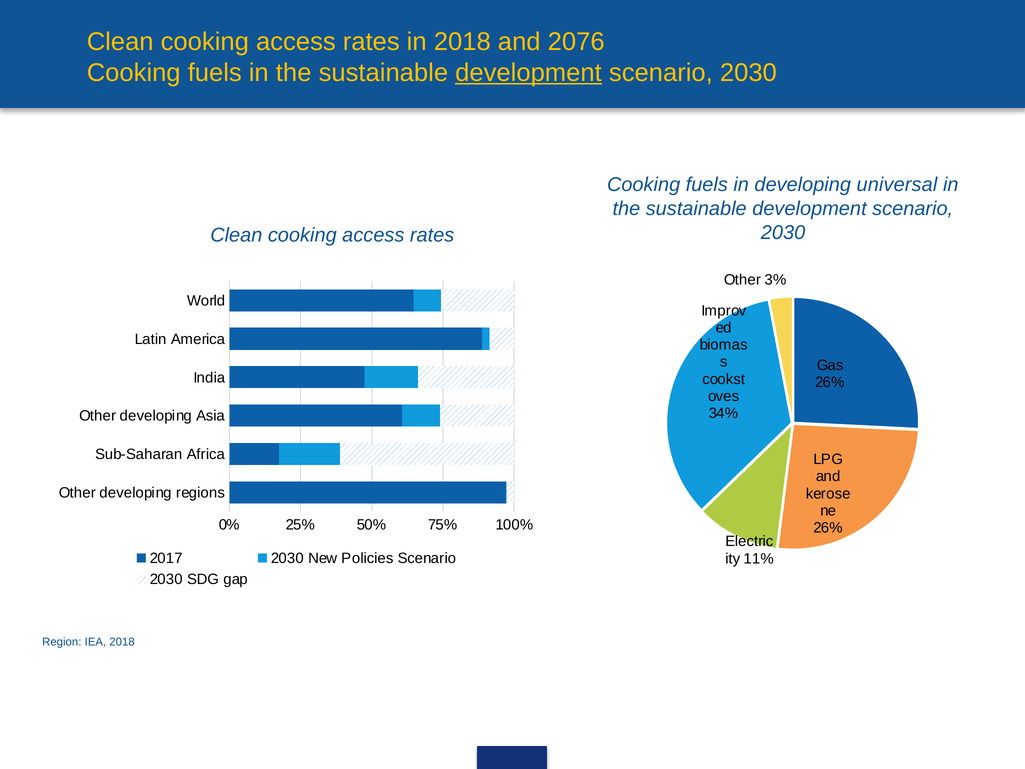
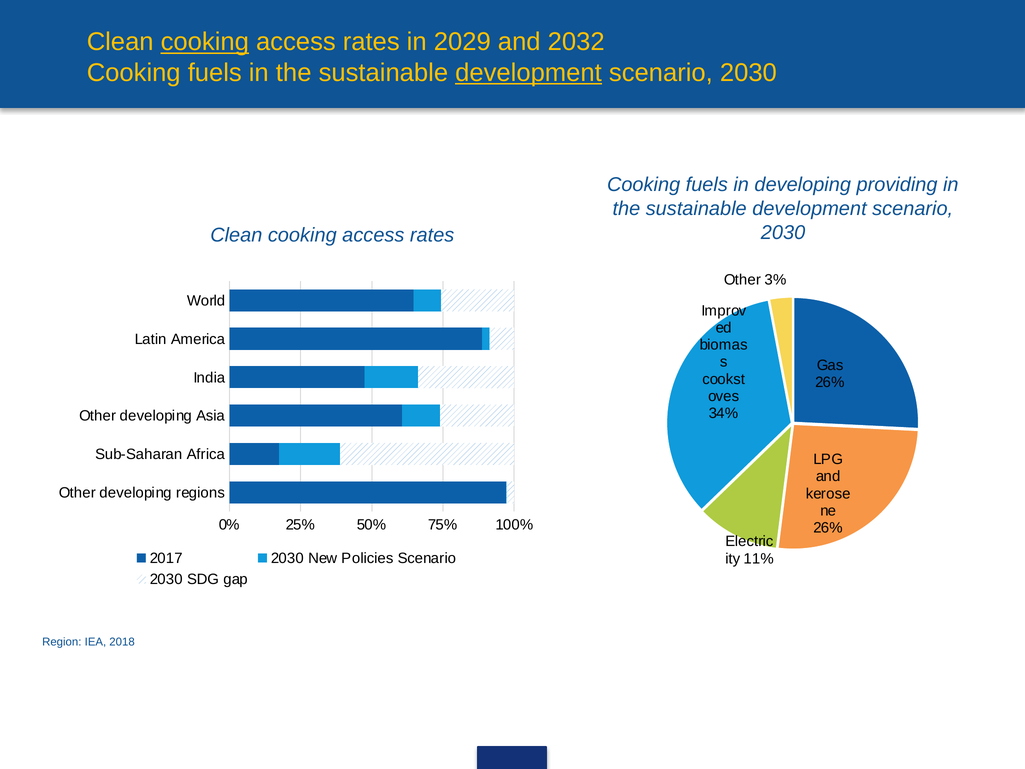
cooking at (205, 42) underline: none -> present
in 2018: 2018 -> 2029
2076: 2076 -> 2032
universal: universal -> providing
